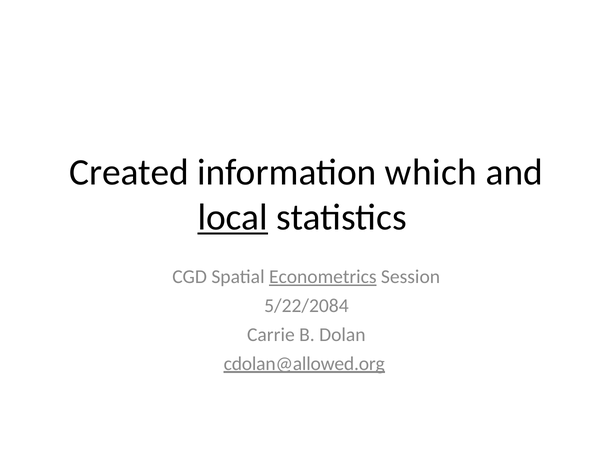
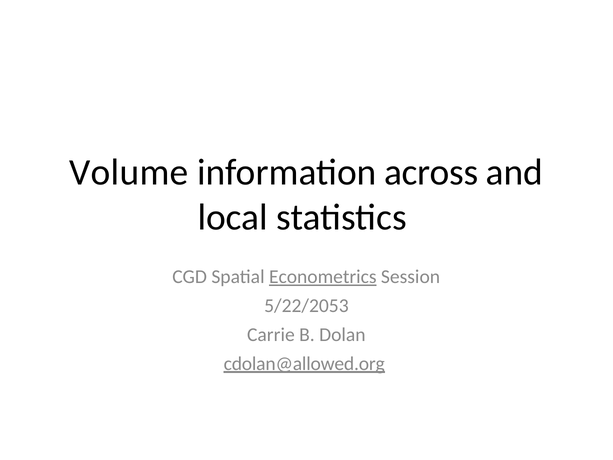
Created: Created -> Volume
which: which -> across
local underline: present -> none
5/22/2084: 5/22/2084 -> 5/22/2053
